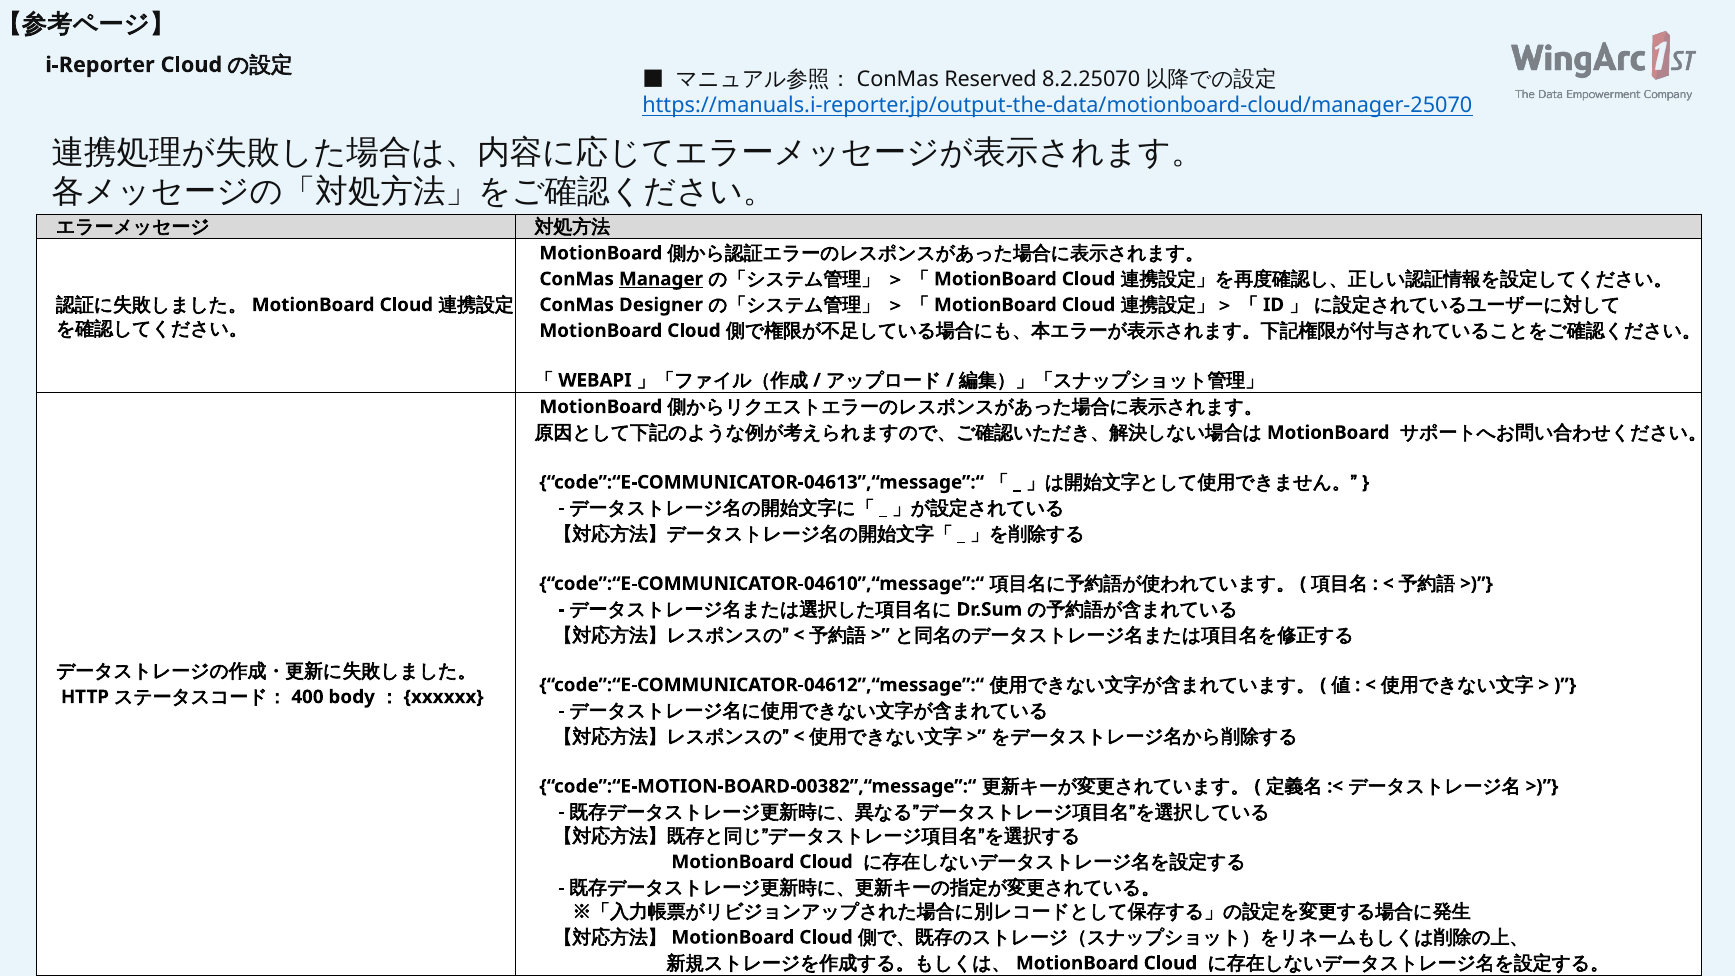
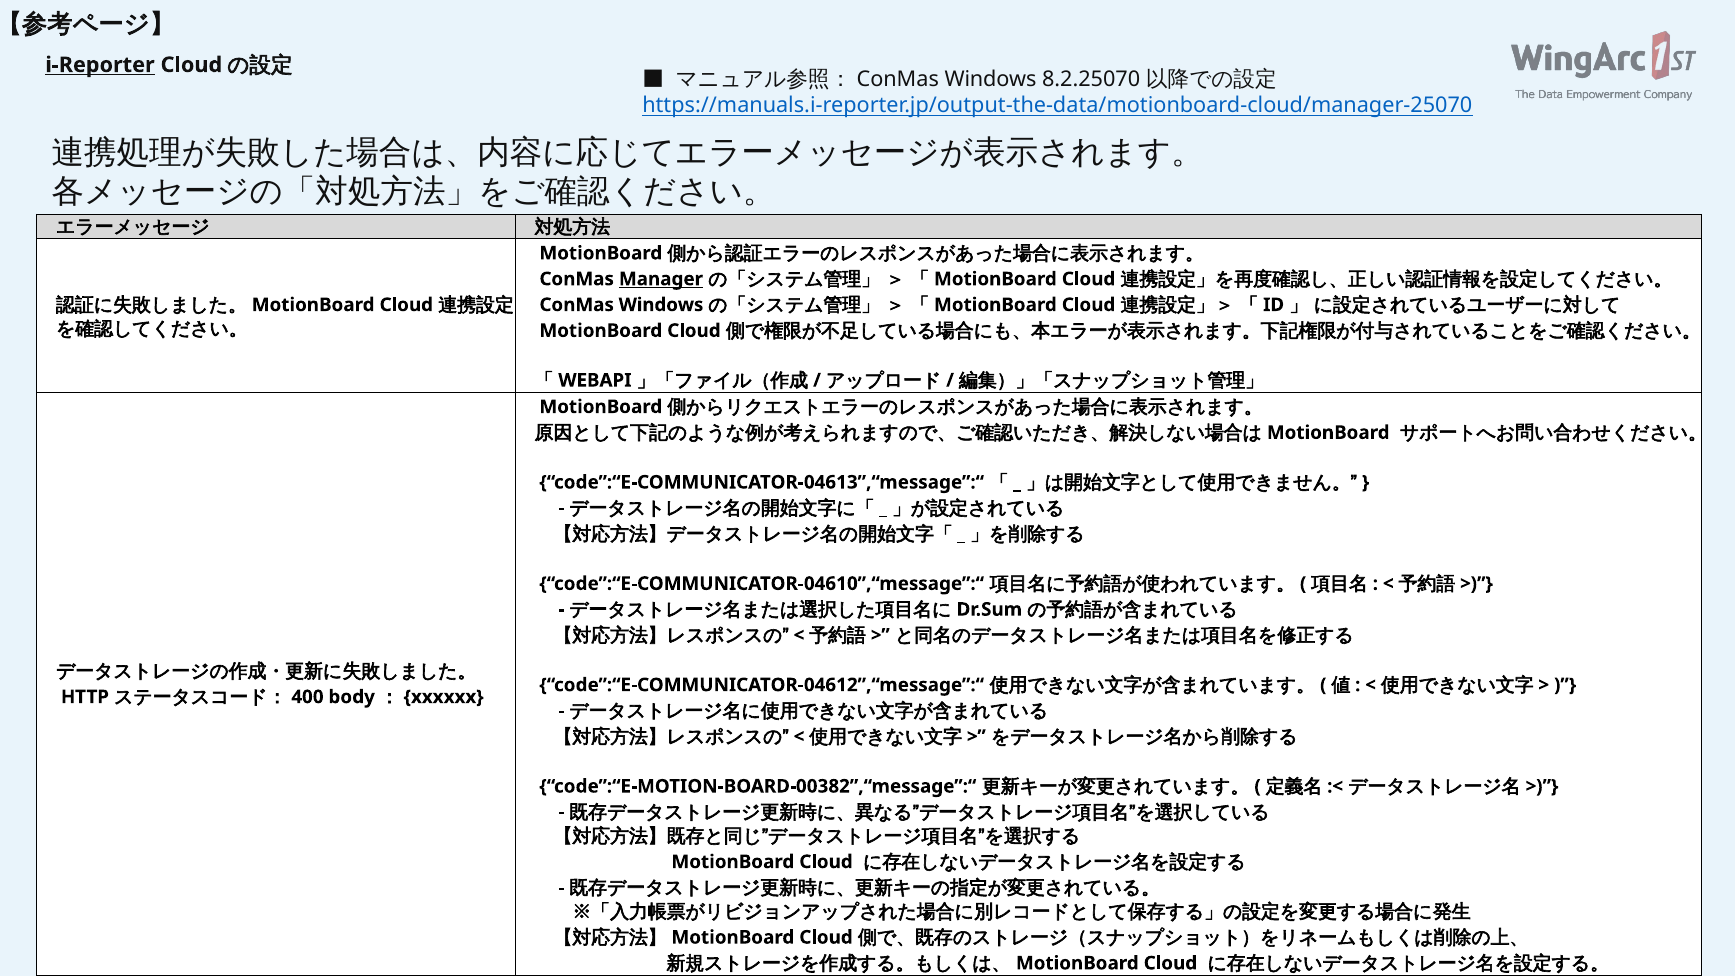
i-Reporter underline: none -> present
Reserved at (991, 80): Reserved -> Windows
ConMas Designer: Designer -> Windows
